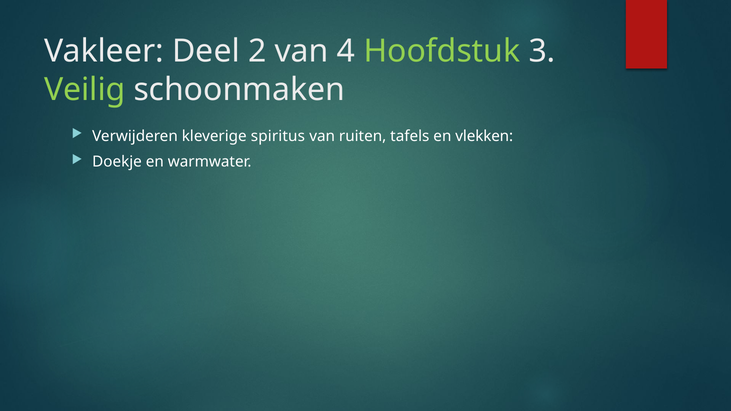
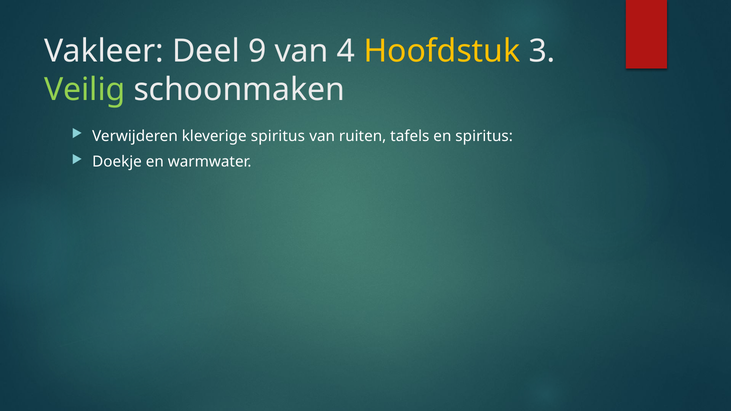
2: 2 -> 9
Hoofdstuk colour: light green -> yellow
en vlekken: vlekken -> spiritus
